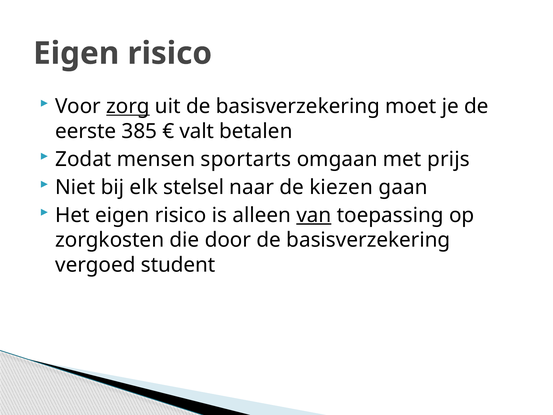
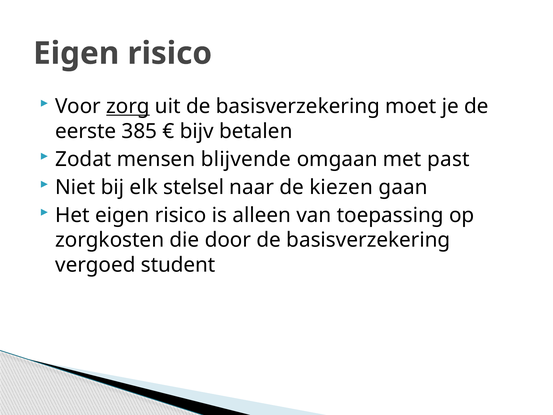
valt: valt -> bijv
sportarts: sportarts -> blijvende
prijs: prijs -> past
van underline: present -> none
